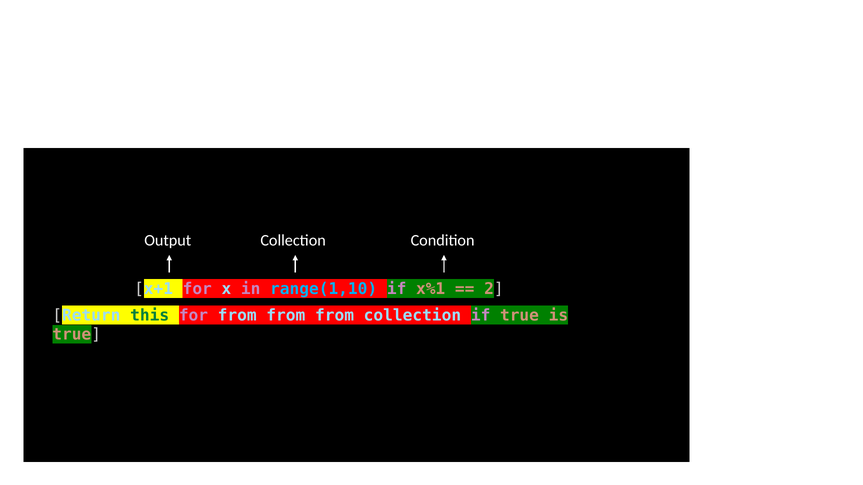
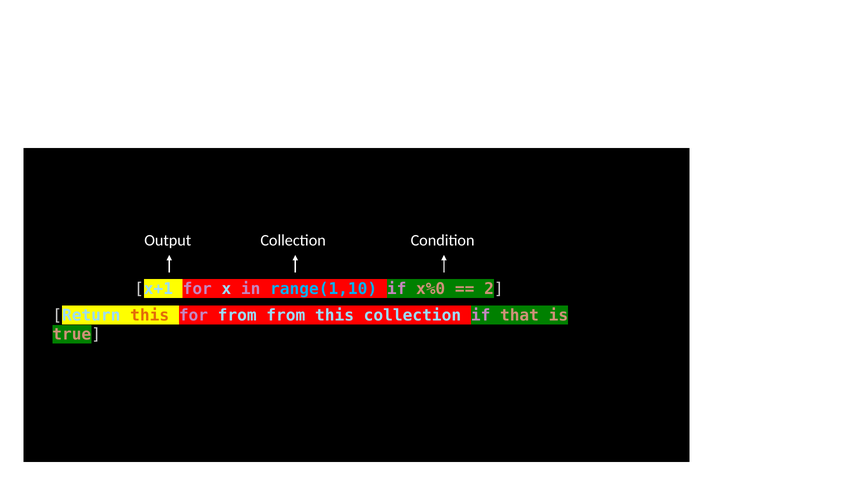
x%1: x%1 -> x%0
this at (150, 315) colour: green -> orange
from at (335, 315): from -> this
if true: true -> that
